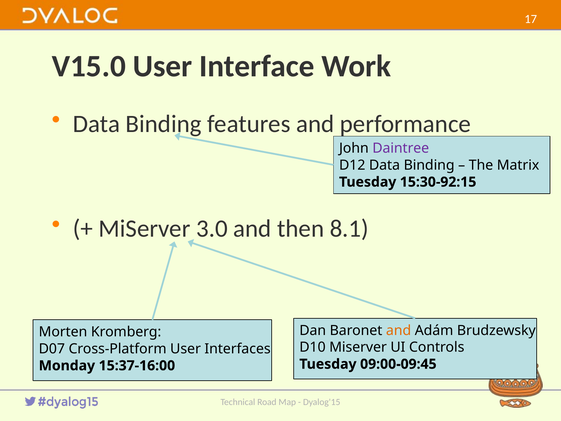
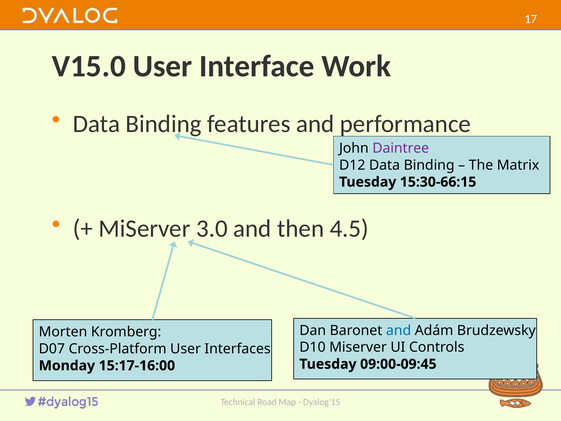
15:30-92:15: 15:30-92:15 -> 15:30-66:15
8.1: 8.1 -> 4.5
and at (399, 330) colour: orange -> blue
15:37-16:00: 15:37-16:00 -> 15:17-16:00
